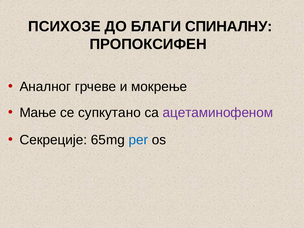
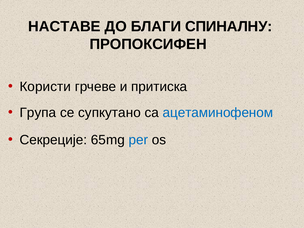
ПСИХОЗЕ: ПСИХОЗЕ -> НАСТАВЕ
Аналног: Аналног -> Користи
мокрење: мокрење -> притиска
Мање: Мање -> Група
ацетаминофеном colour: purple -> blue
